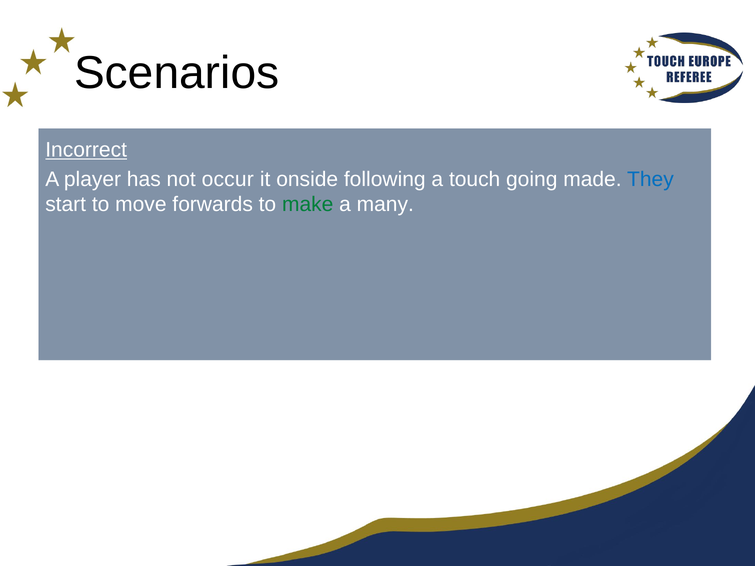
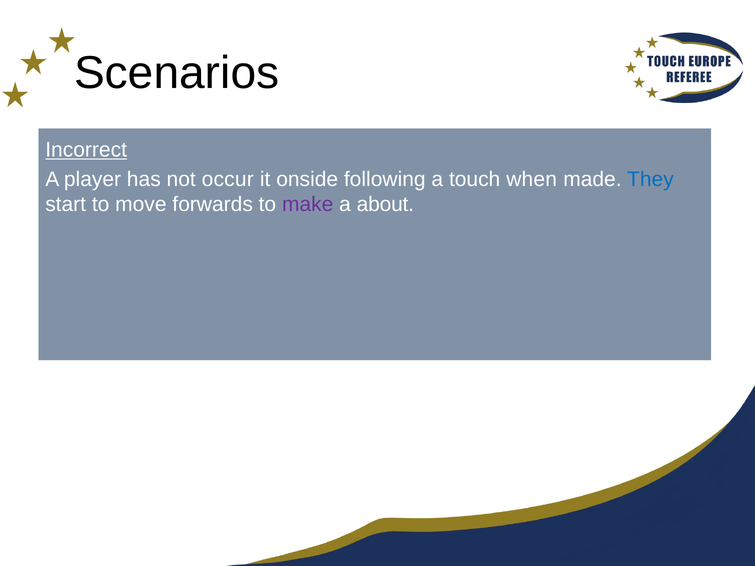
going: going -> when
make colour: green -> purple
many: many -> about
